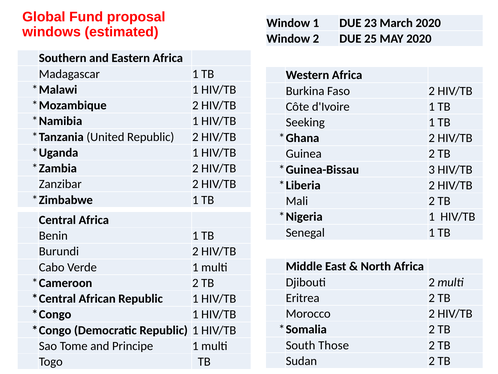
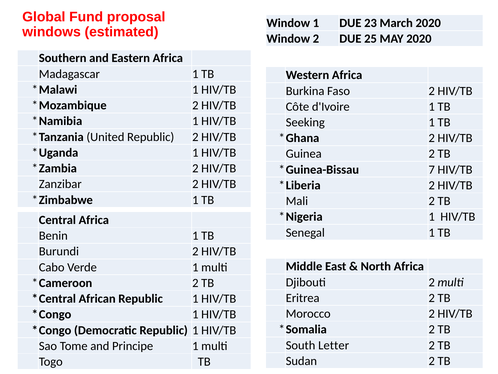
3: 3 -> 7
Those: Those -> Letter
